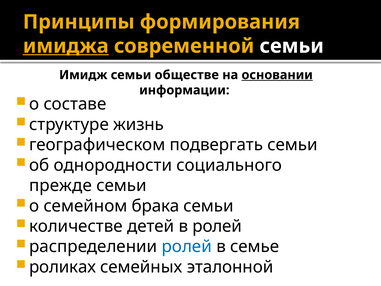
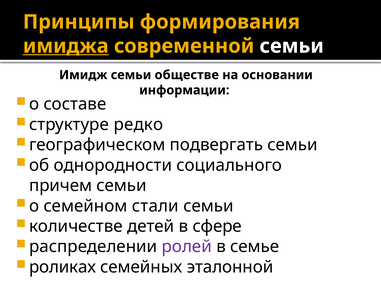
основании underline: present -> none
жизнь: жизнь -> редко
прежде: прежде -> причем
брака: брака -> стали
в ролей: ролей -> сфере
ролей at (187, 246) colour: blue -> purple
